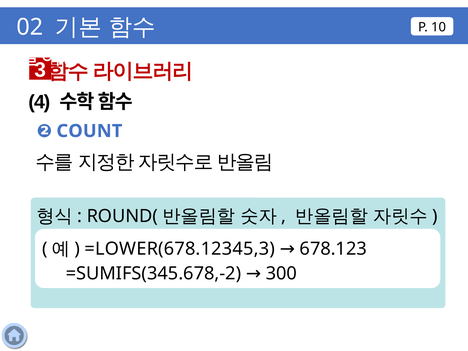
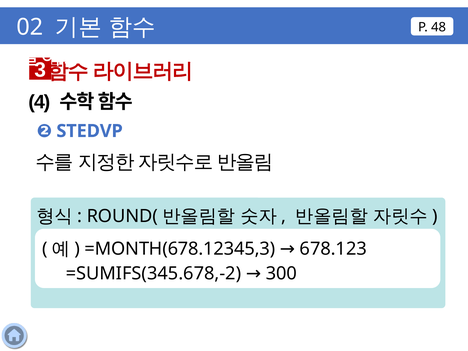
10: 10 -> 48
COUNT: COUNT -> STEDVP
=LOWER(678.12345,3: =LOWER(678.12345,3 -> =MONTH(678.12345,3
